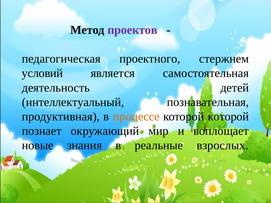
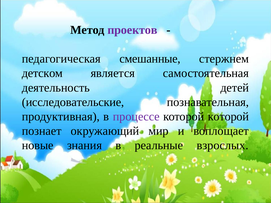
проектного: проектного -> смешанные
условий: условий -> детском
интеллектуальный: интеллектуальный -> исследовательские
процессе colour: orange -> purple
